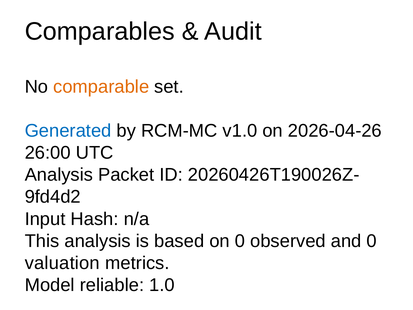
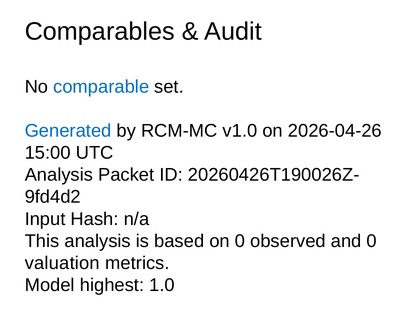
comparable colour: orange -> blue
26:00: 26:00 -> 15:00
reliable: reliable -> highest
